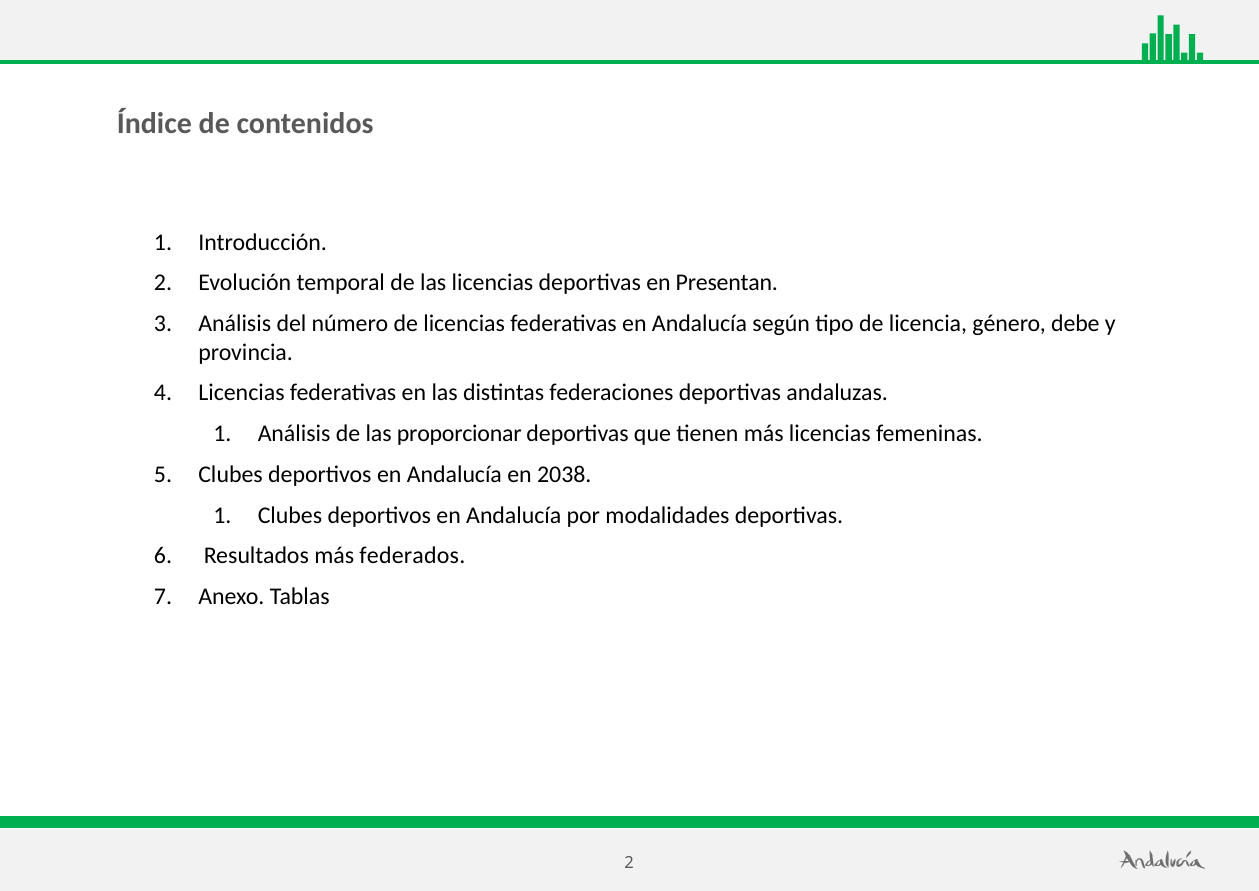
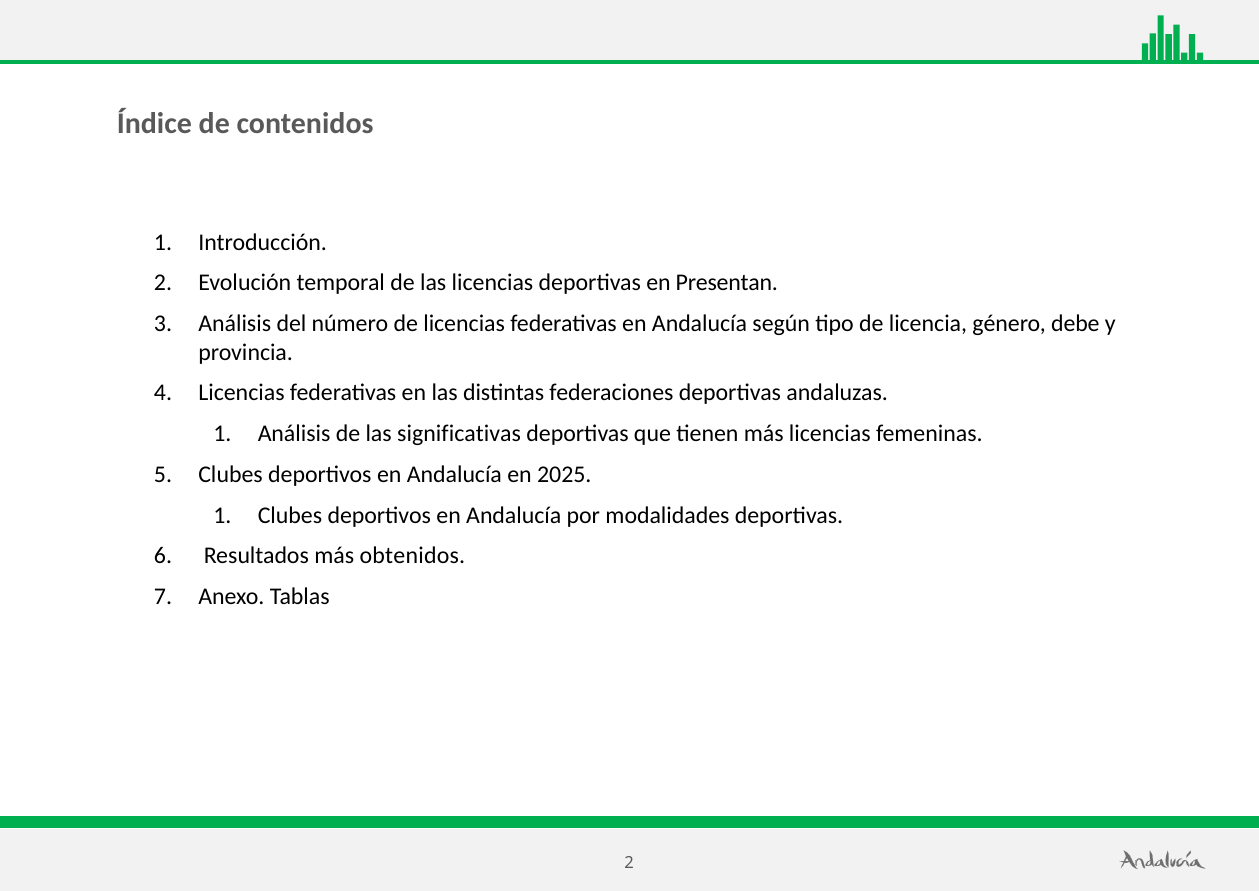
proporcionar: proporcionar -> significativas
2038: 2038 -> 2025
federados: federados -> obtenidos
